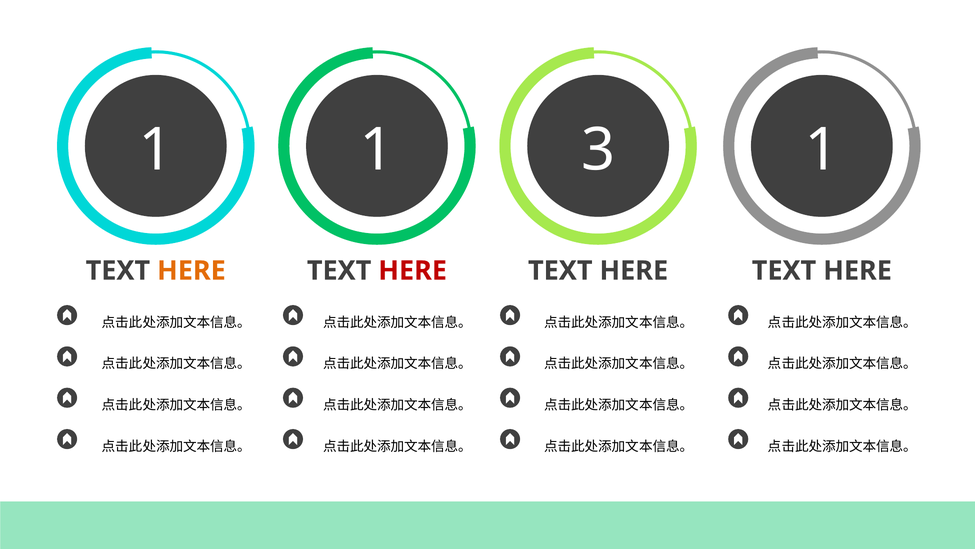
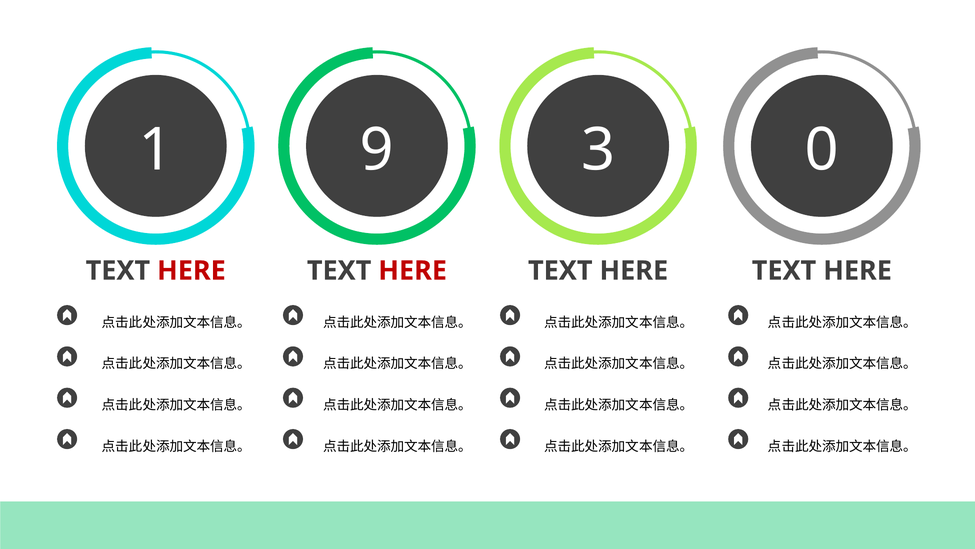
1 1: 1 -> 9
3 1: 1 -> 0
HERE at (191, 270) colour: orange -> red
